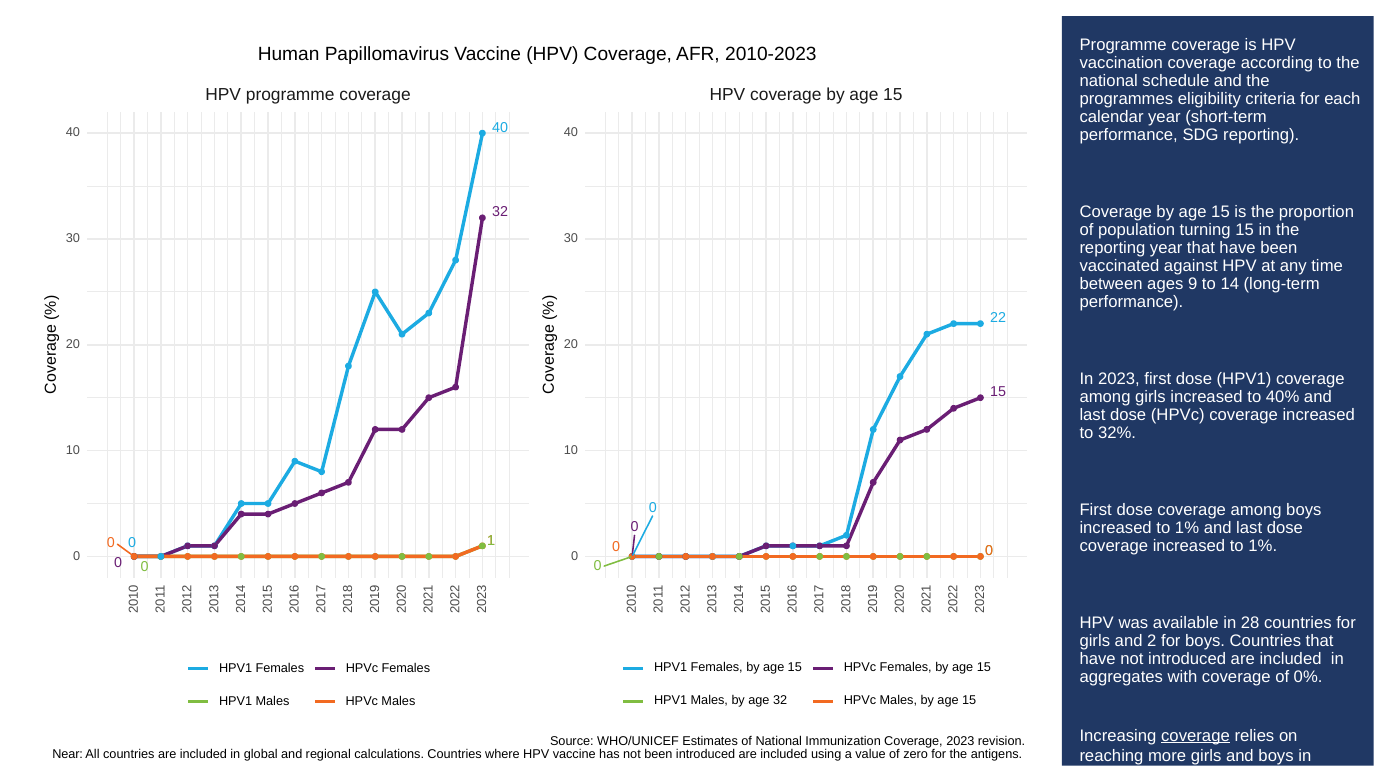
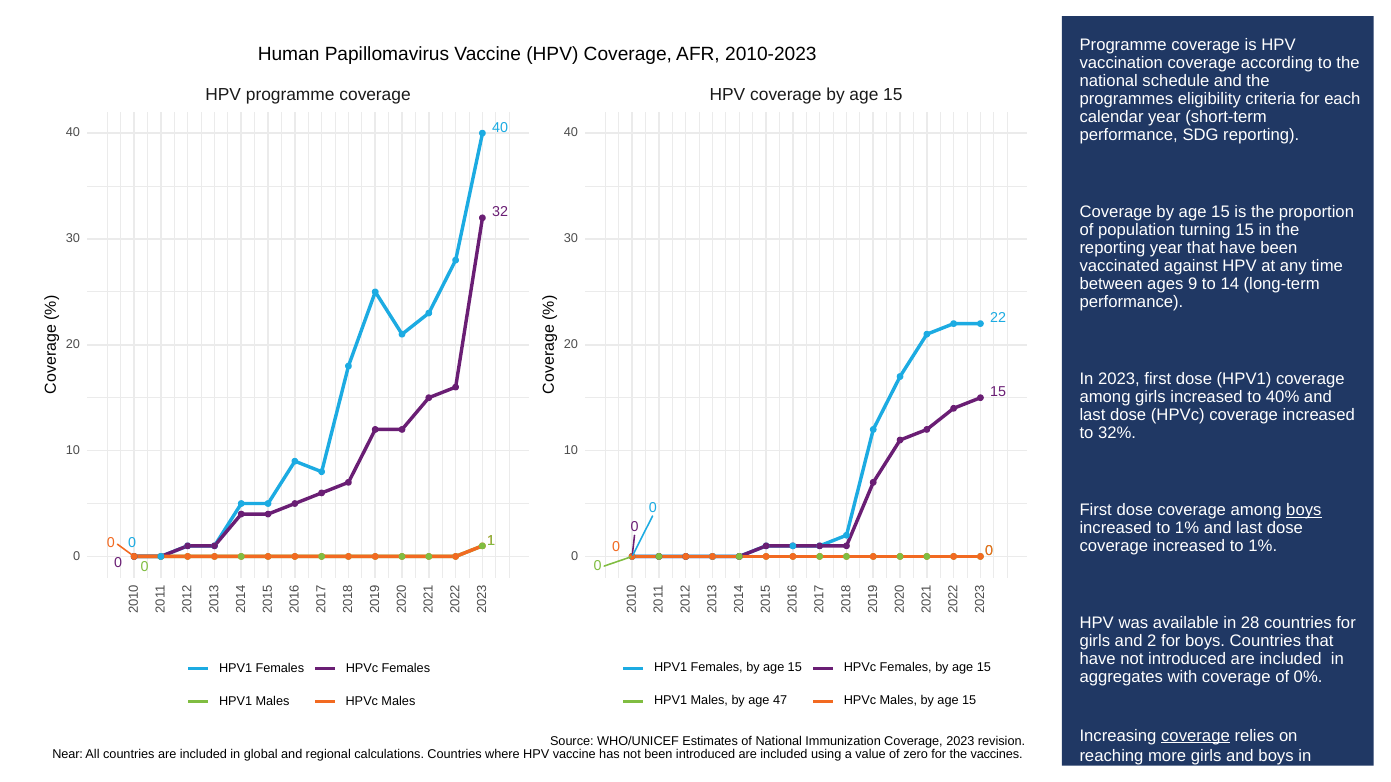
boys at (1304, 510) underline: none -> present
age 32: 32 -> 47
antigens: antigens -> vaccines
